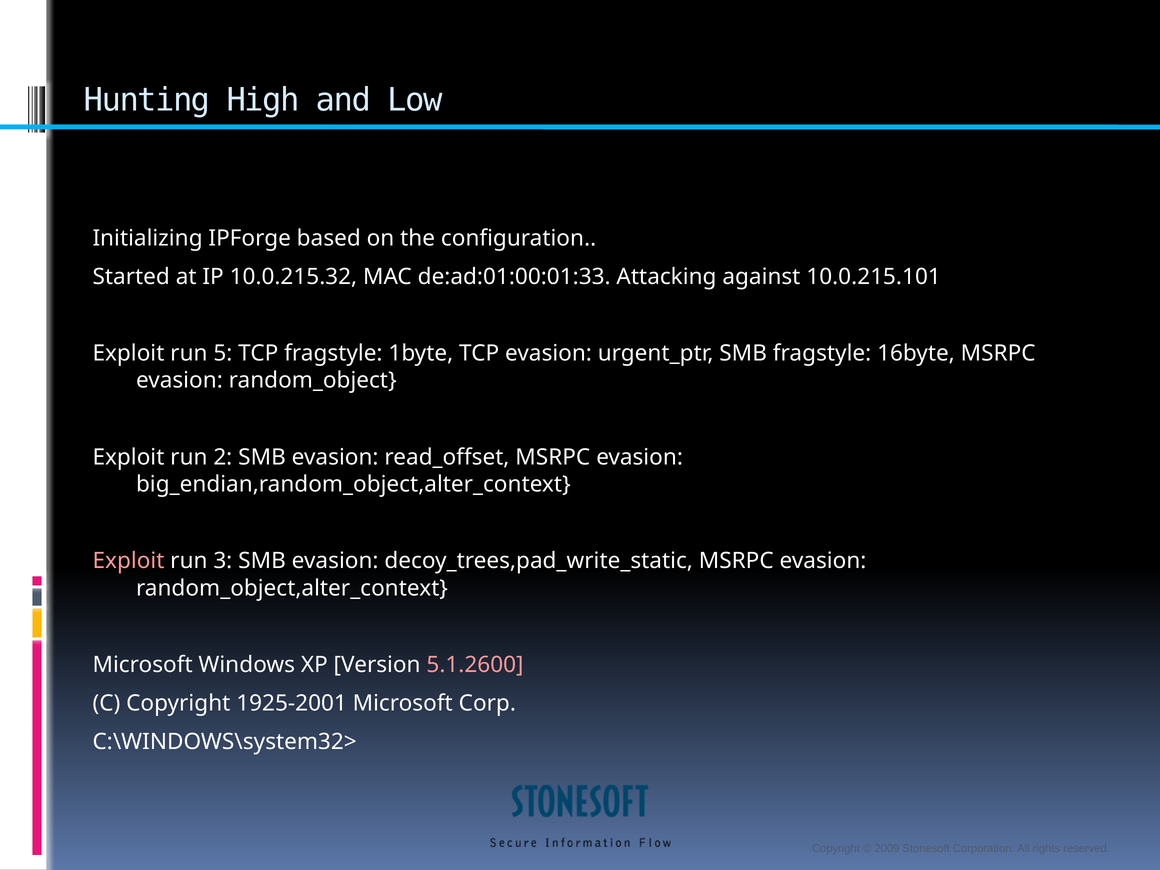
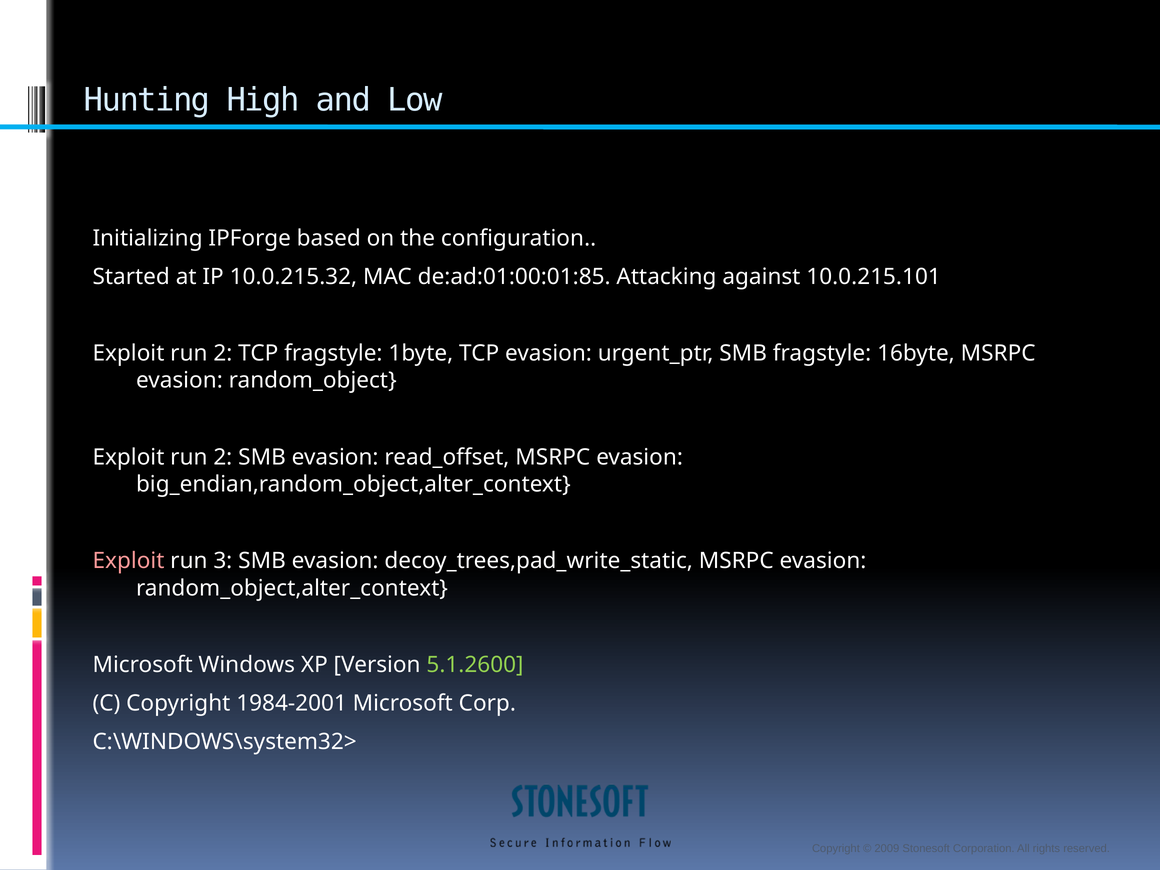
de:ad:01:00:01:33: de:ad:01:00:01:33 -> de:ad:01:00:01:85
5 at (223, 353): 5 -> 2
5.1.2600 colour: pink -> light green
1925-2001: 1925-2001 -> 1984-2001
